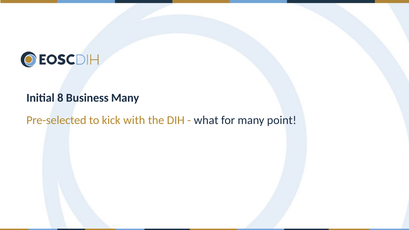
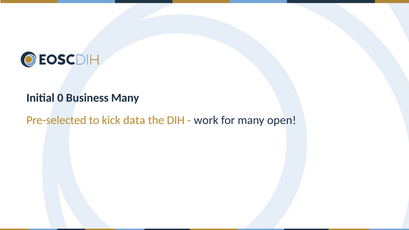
8: 8 -> 0
with: with -> data
what: what -> work
point: point -> open
